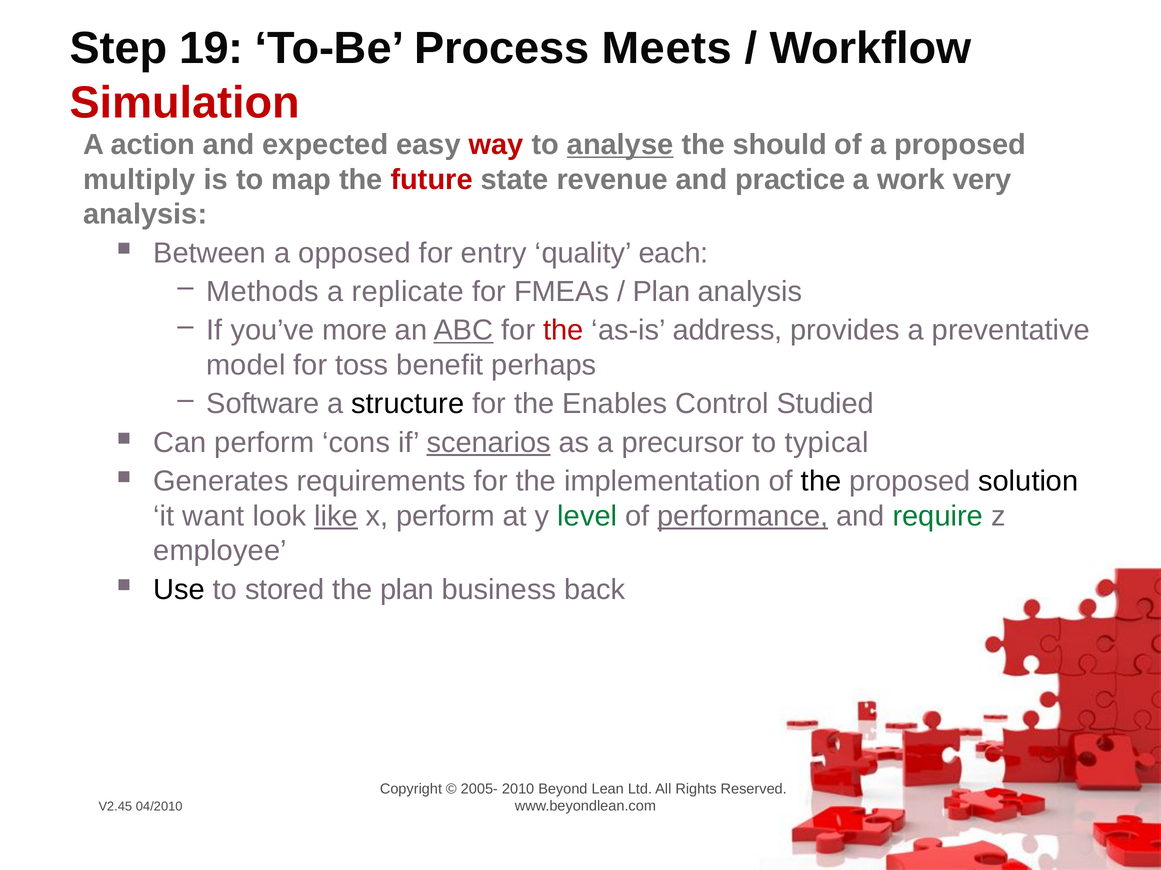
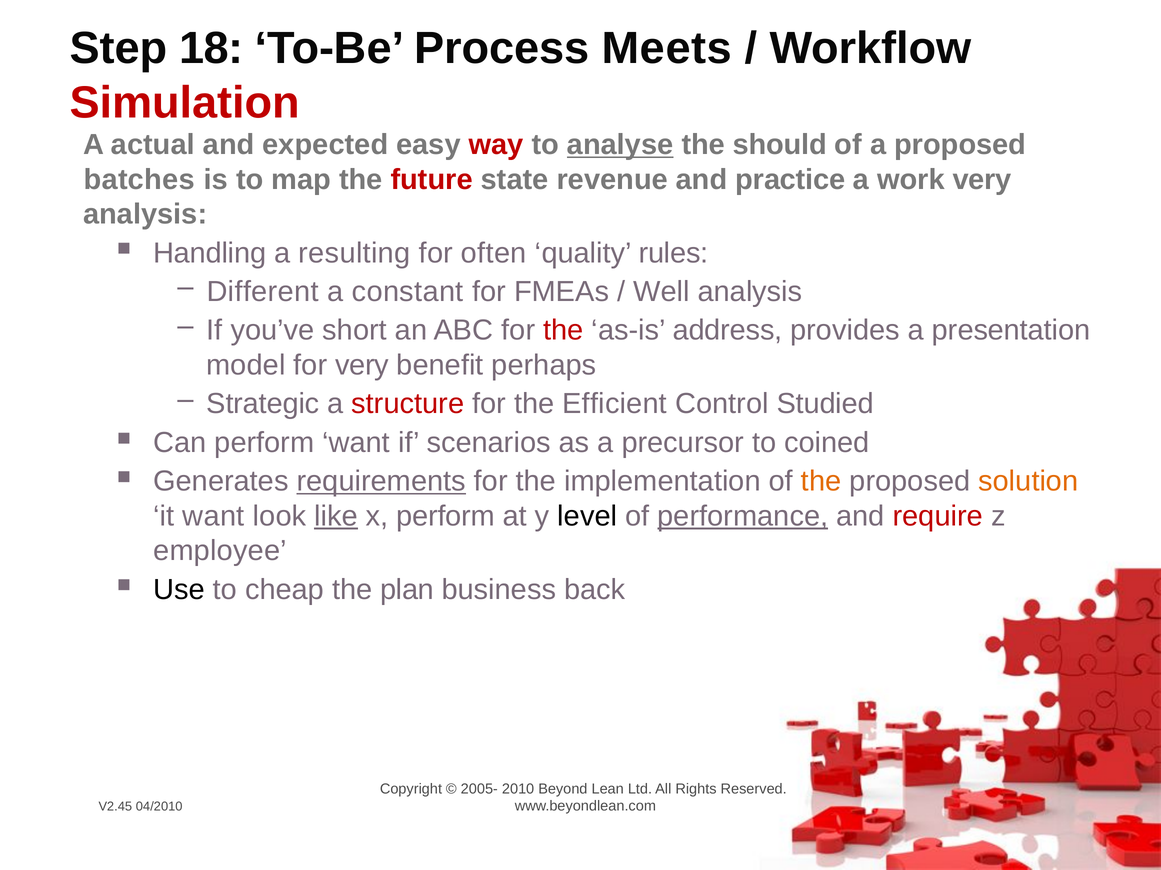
19: 19 -> 18
action: action -> actual
multiply: multiply -> batches
Between: Between -> Handling
opposed: opposed -> resulting
entry: entry -> often
each: each -> rules
Methods: Methods -> Different
replicate: replicate -> constant
Plan at (662, 292): Plan -> Well
more: more -> short
ABC underline: present -> none
preventative: preventative -> presentation
for toss: toss -> very
Software: Software -> Strategic
structure colour: black -> red
Enables: Enables -> Efficient
perform cons: cons -> want
scenarios underline: present -> none
typical: typical -> coined
requirements underline: none -> present
the at (821, 482) colour: black -> orange
solution colour: black -> orange
level colour: green -> black
require colour: green -> red
stored: stored -> cheap
